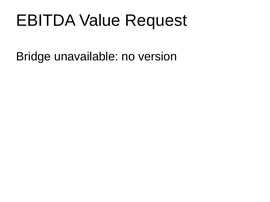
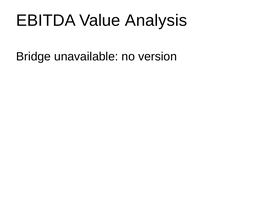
Request: Request -> Analysis
